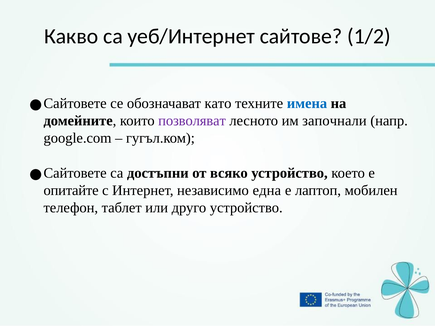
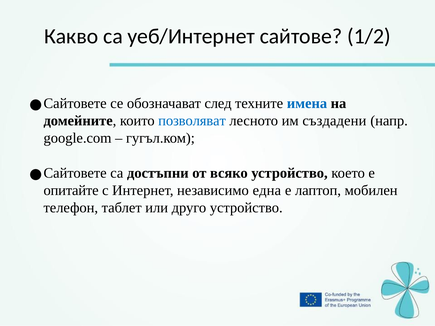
като: като -> след
позволяват colour: purple -> blue
започнали: започнали -> създадени
